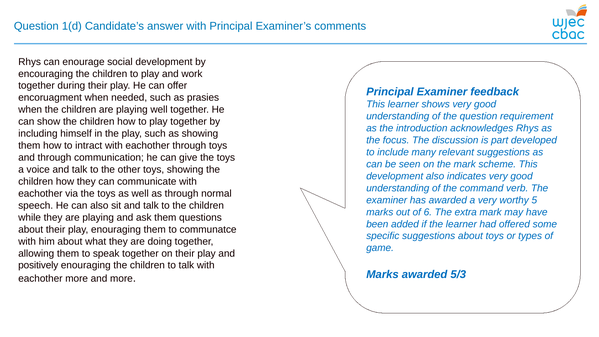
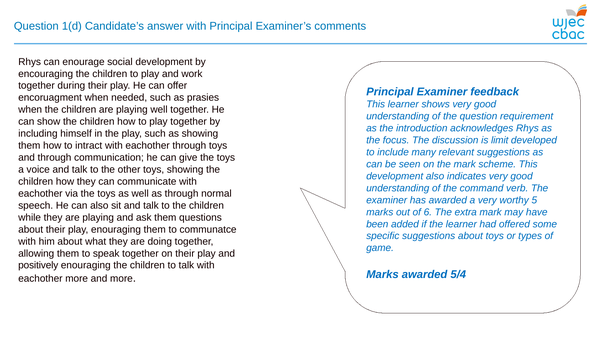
part: part -> limit
5/3: 5/3 -> 5/4
